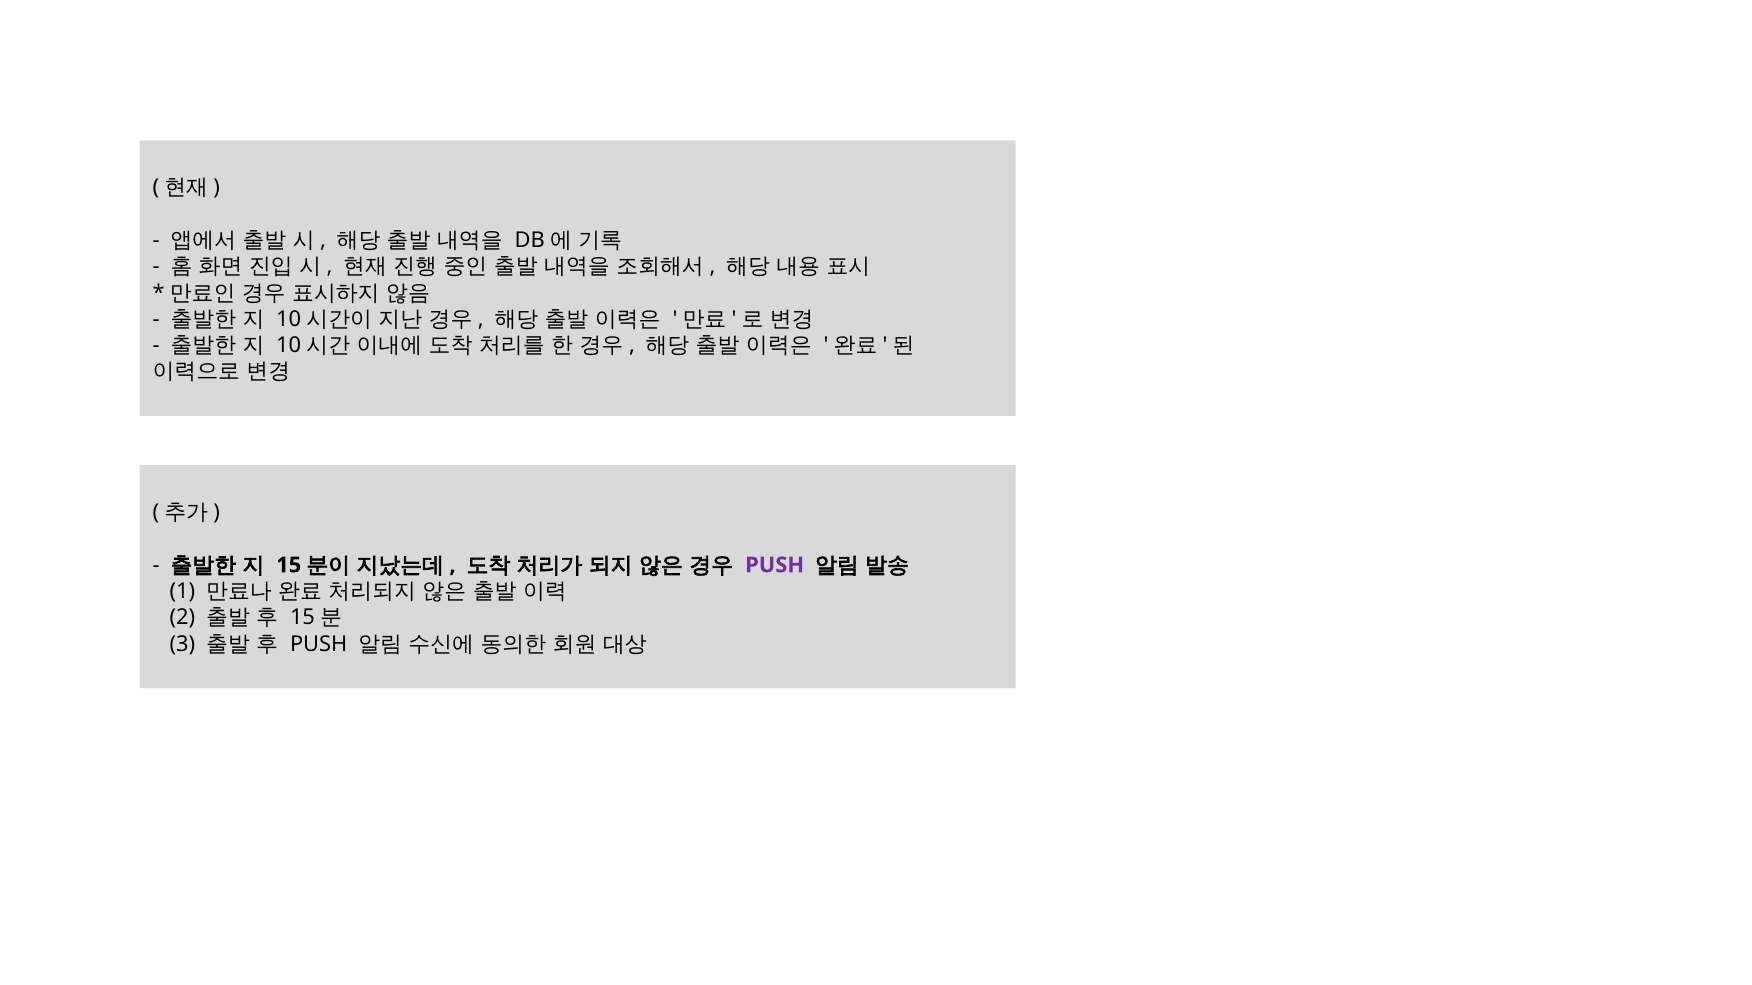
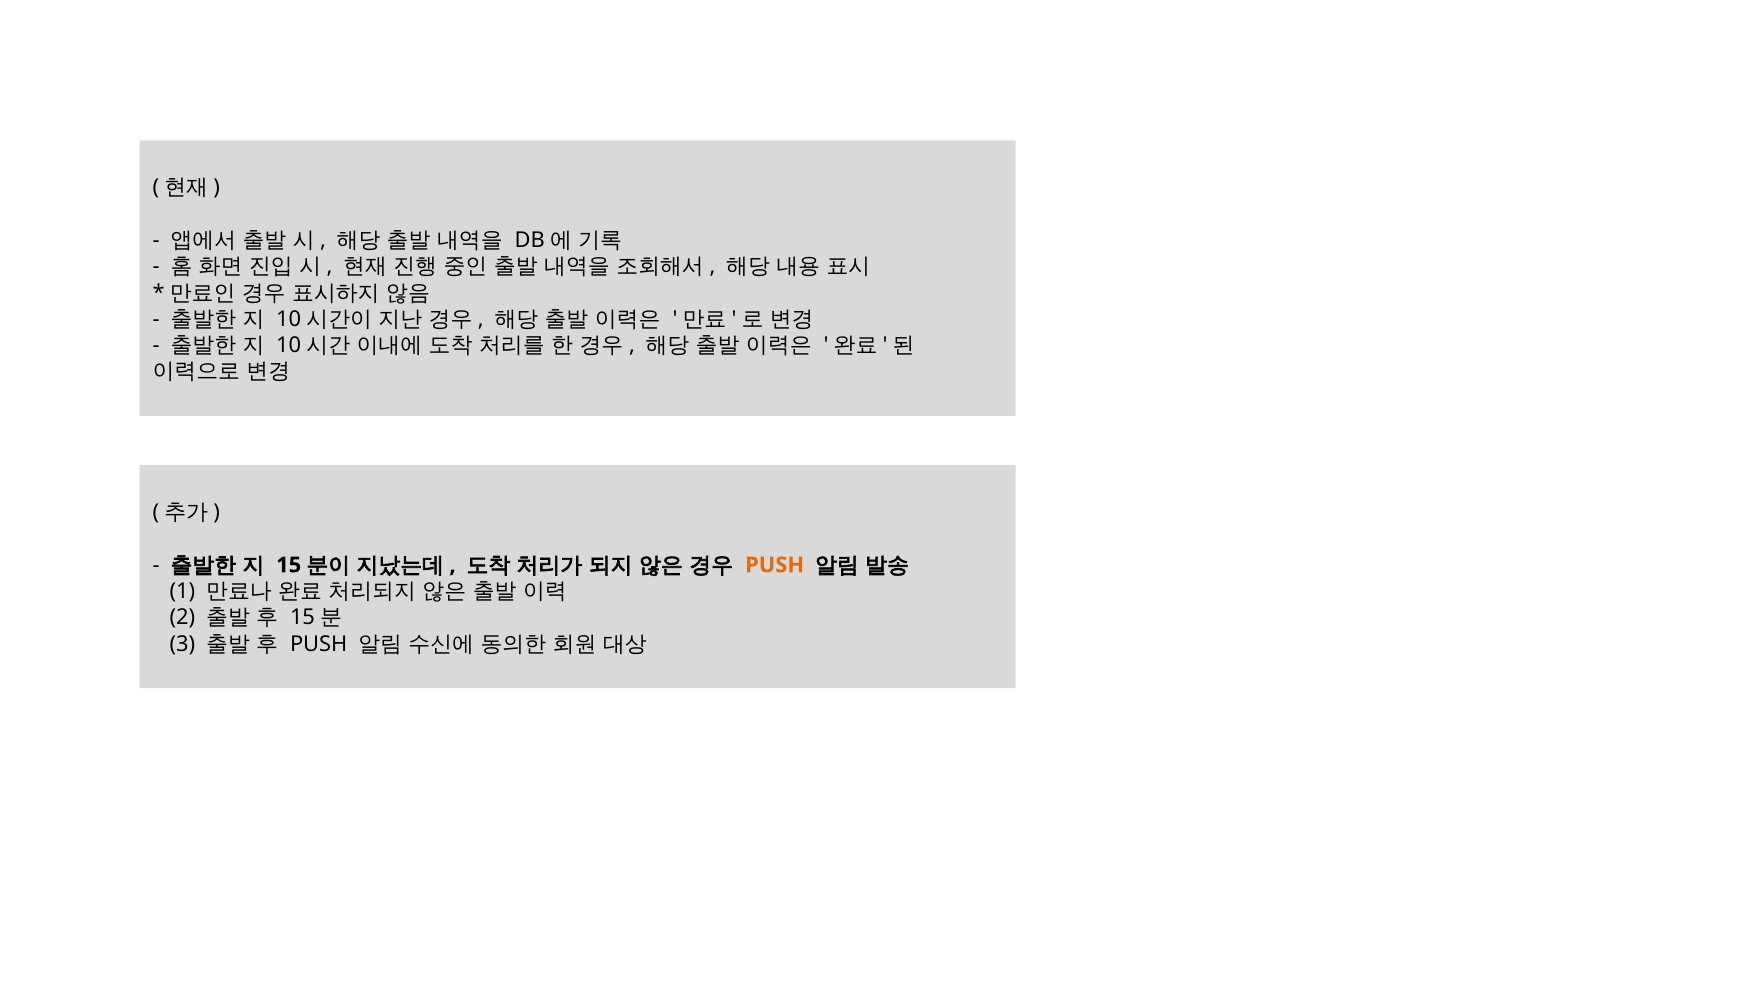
PUSH at (775, 565) colour: purple -> orange
